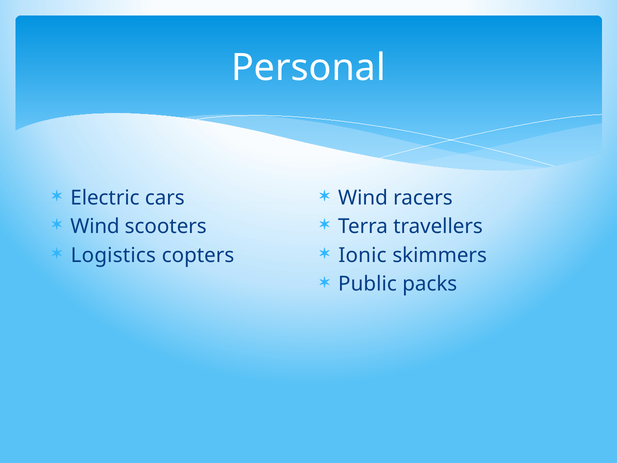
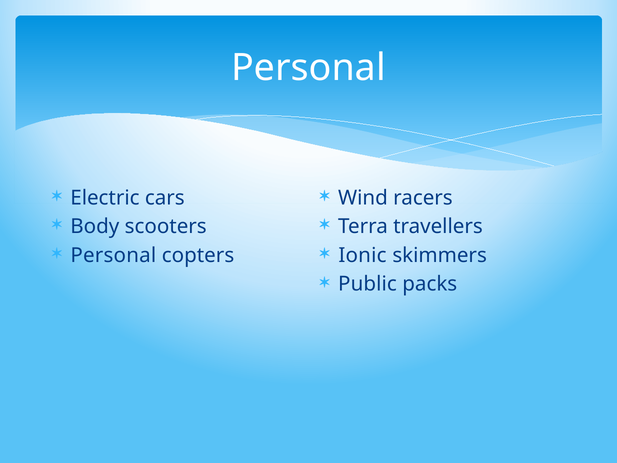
Wind at (95, 226): Wind -> Body
Logistics at (113, 255): Logistics -> Personal
